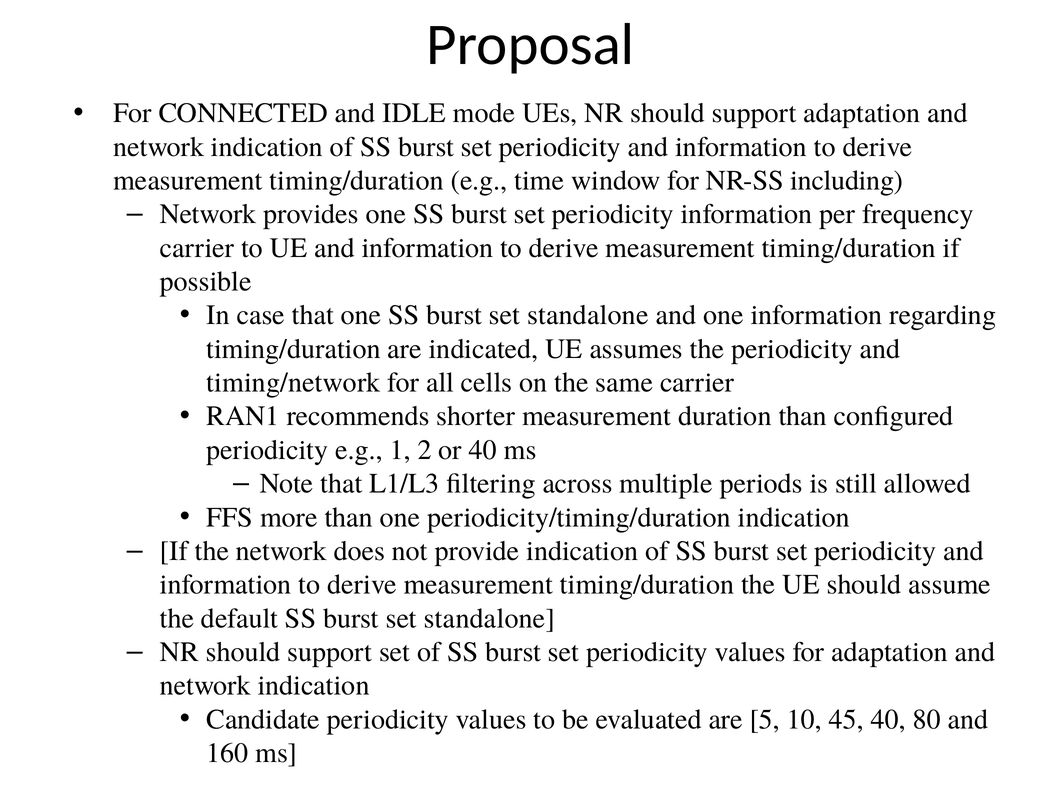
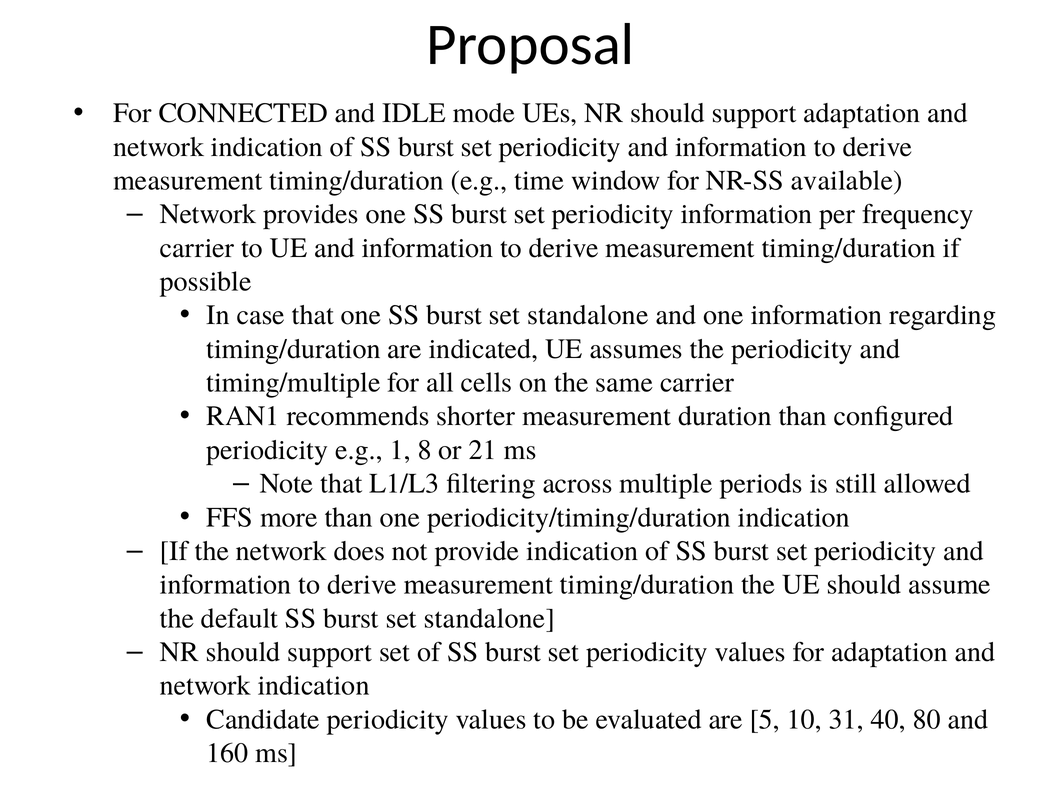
including: including -> available
timing/network: timing/network -> timing/multiple
2: 2 -> 8
or 40: 40 -> 21
45: 45 -> 31
